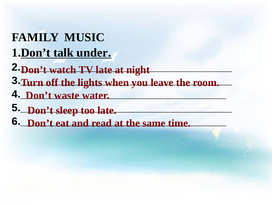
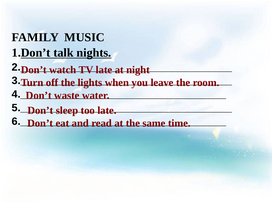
under: under -> nights
